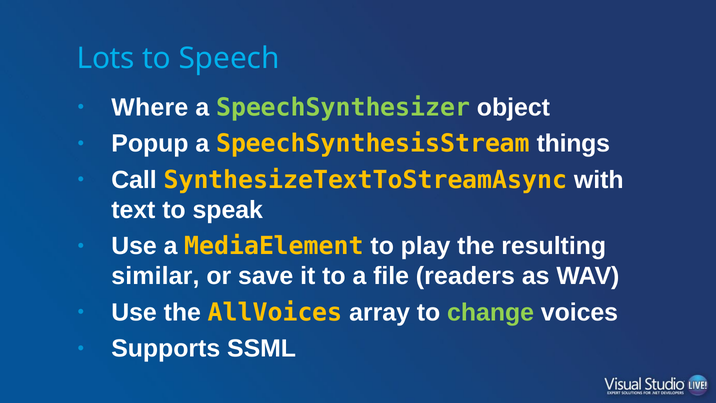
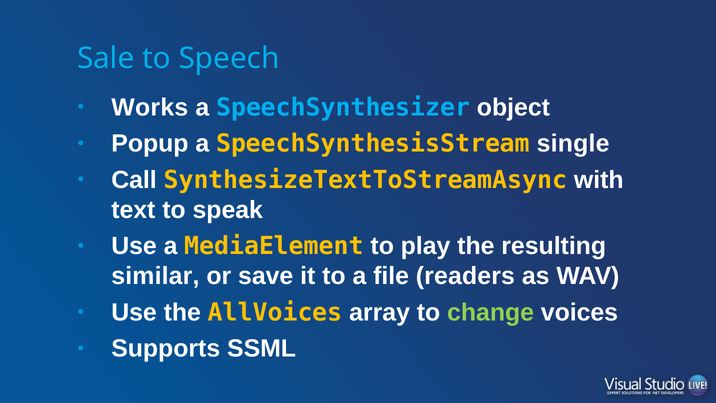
Lots: Lots -> Sale
Where: Where -> Works
SpeechSynthesizer colour: light green -> light blue
things: things -> single
